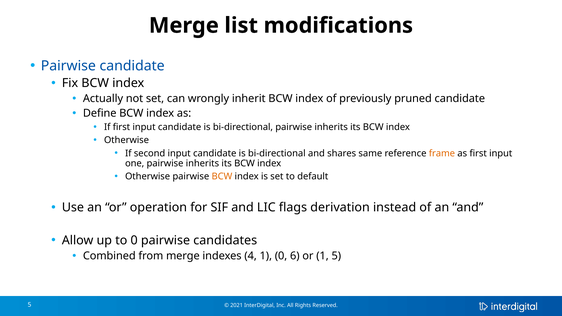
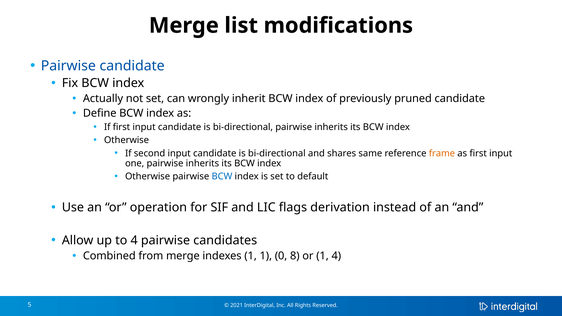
BCW at (222, 176) colour: orange -> blue
to 0: 0 -> 4
indexes 4: 4 -> 1
6: 6 -> 8
1 5: 5 -> 4
